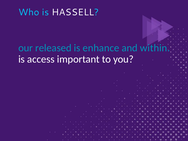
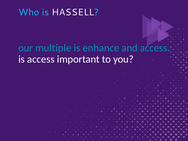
released: released -> multiple
and within: within -> access
